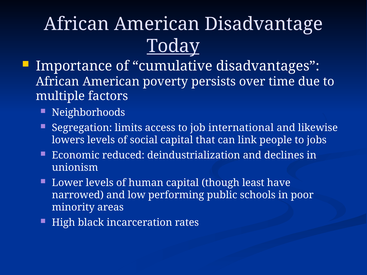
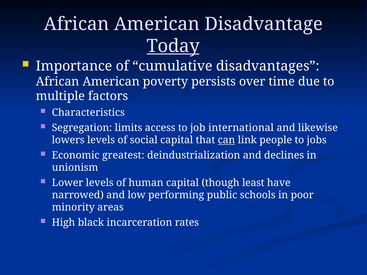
Neighborhoods: Neighborhoods -> Characteristics
can underline: none -> present
reduced: reduced -> greatest
